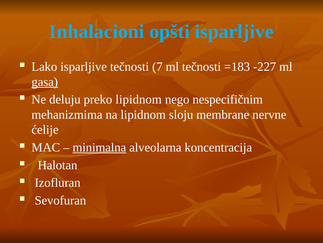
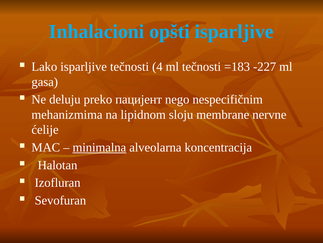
7: 7 -> 4
gasa underline: present -> none
preko lipidnom: lipidnom -> пацијент
